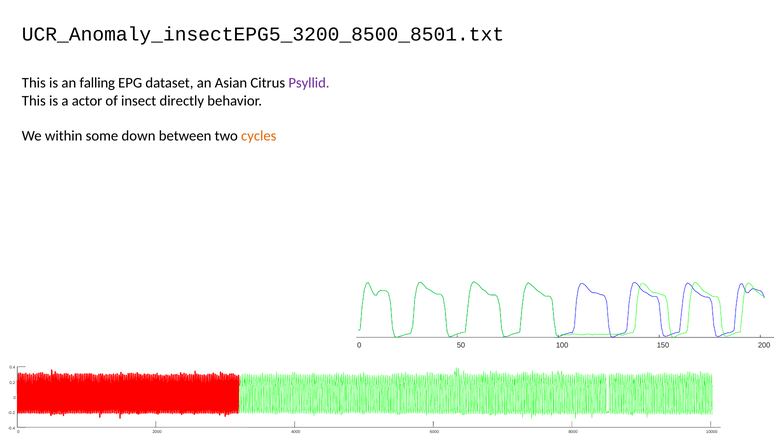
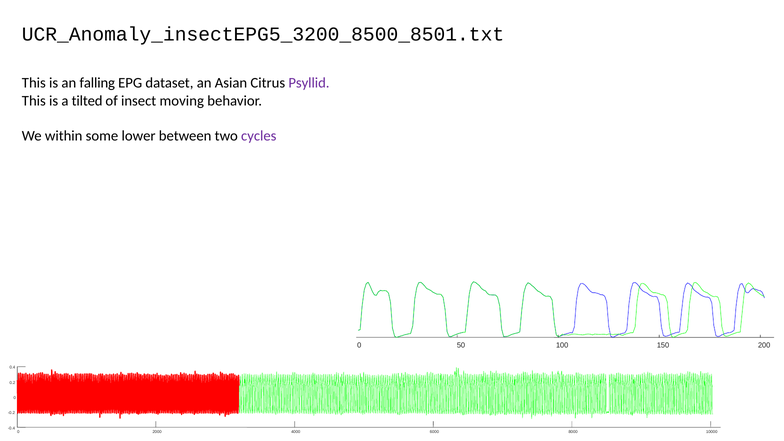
actor: actor -> tilted
directly: directly -> moving
down: down -> lower
cycles colour: orange -> purple
